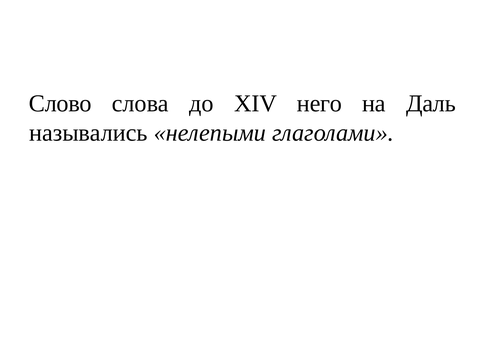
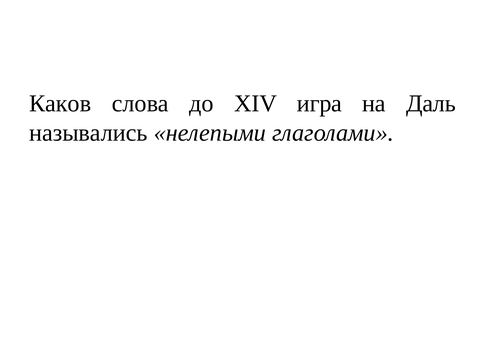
Слово: Слово -> Каков
него: него -> игра
